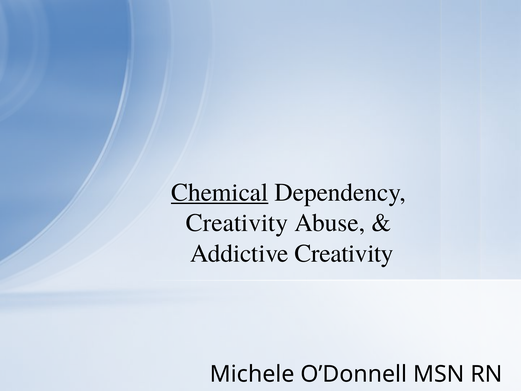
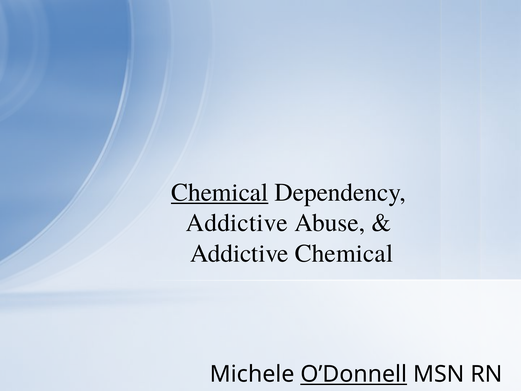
Creativity at (237, 223): Creativity -> Addictive
Addictive Creativity: Creativity -> Chemical
O’Donnell underline: none -> present
